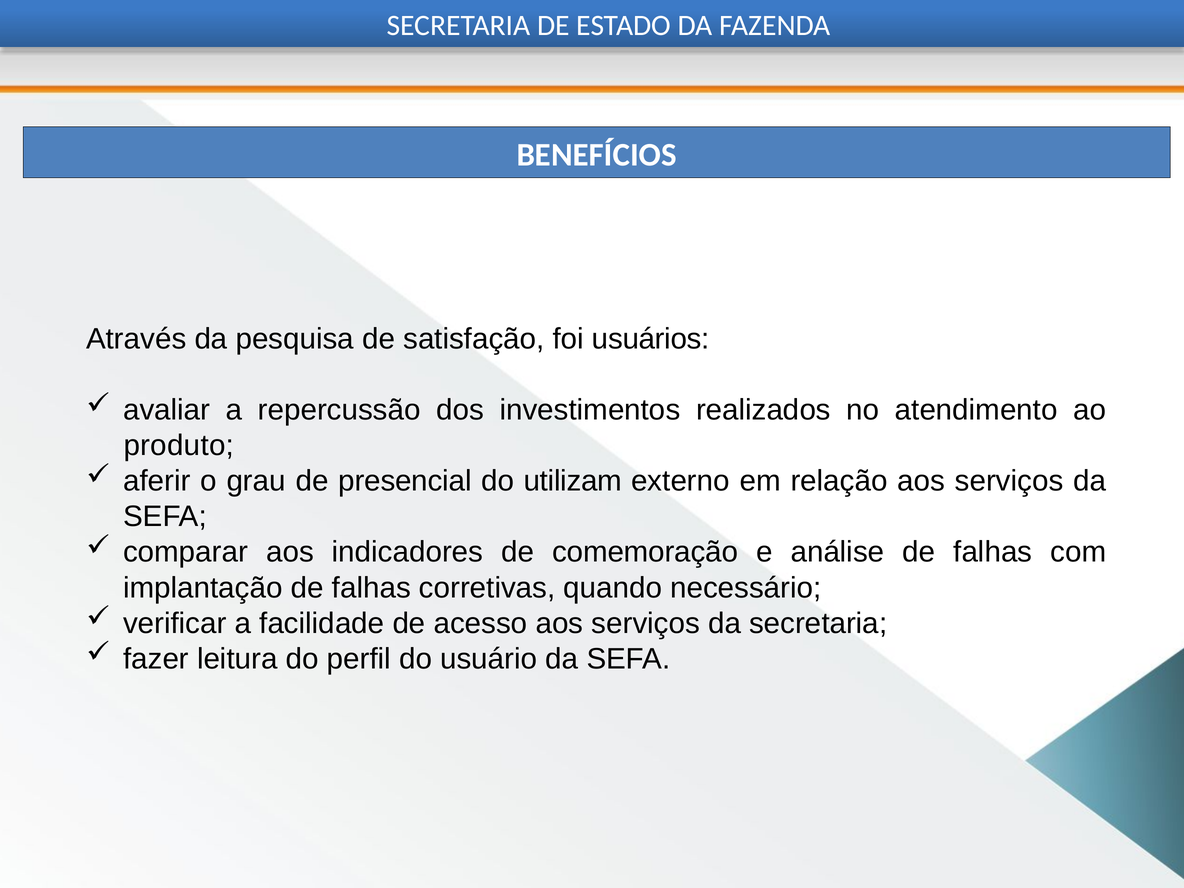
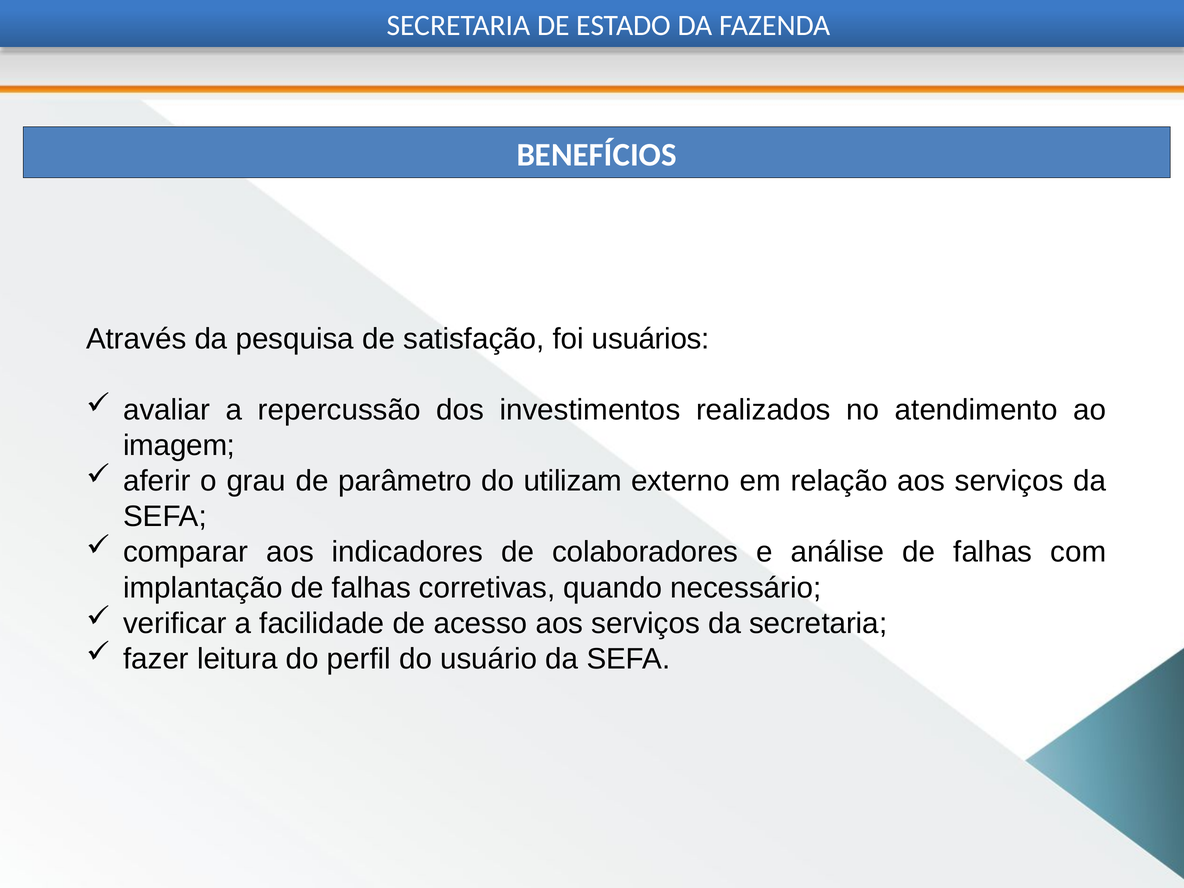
produto: produto -> imagem
presencial: presencial -> parâmetro
comemoração: comemoração -> colaboradores
